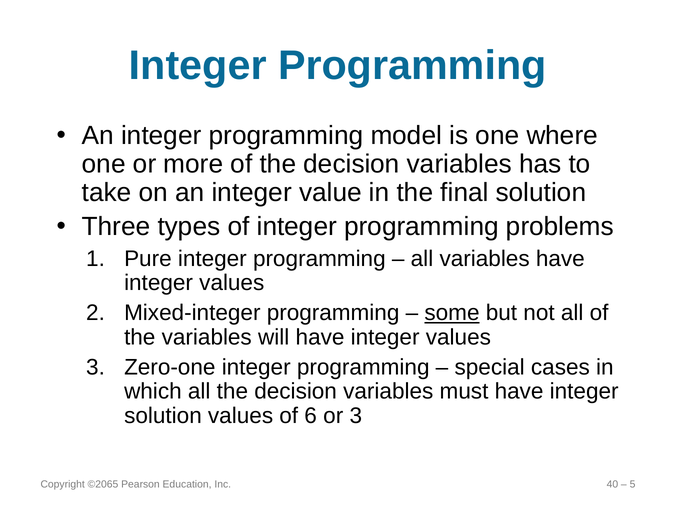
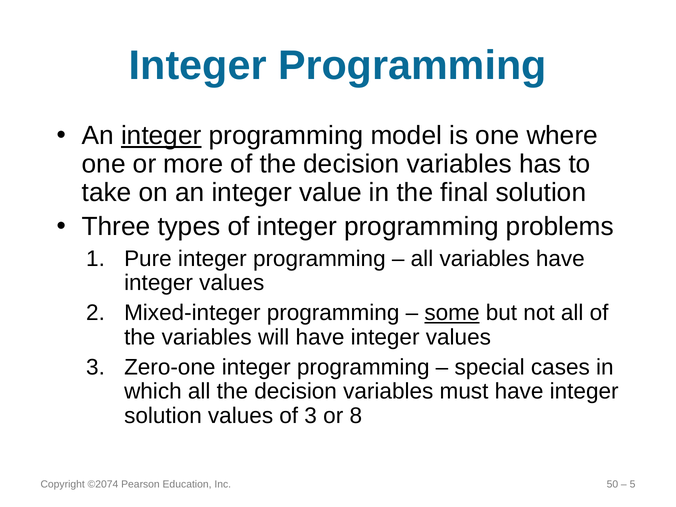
integer at (161, 136) underline: none -> present
of 6: 6 -> 3
or 3: 3 -> 8
©2065: ©2065 -> ©2074
40: 40 -> 50
